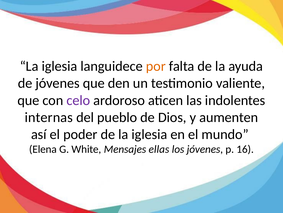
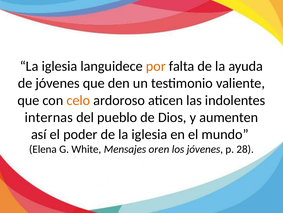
celo colour: purple -> orange
ellas: ellas -> oren
16: 16 -> 28
